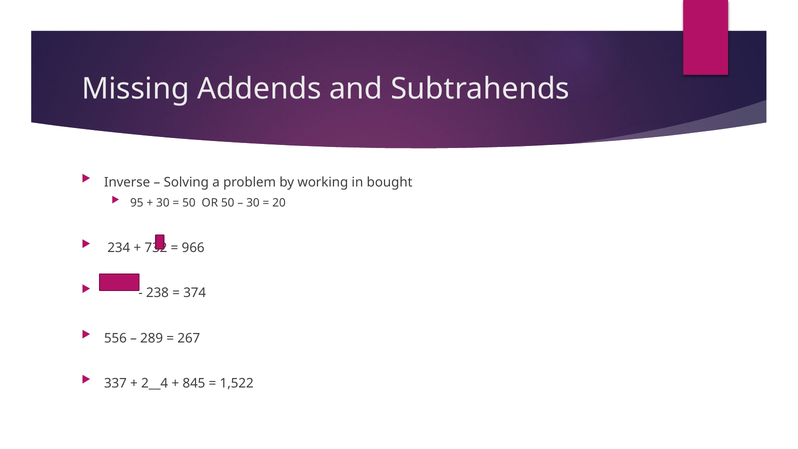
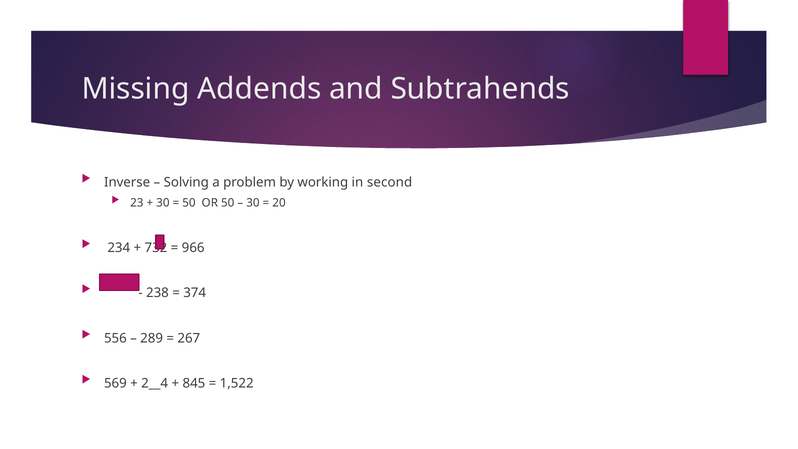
bought: bought -> second
95: 95 -> 23
337: 337 -> 569
